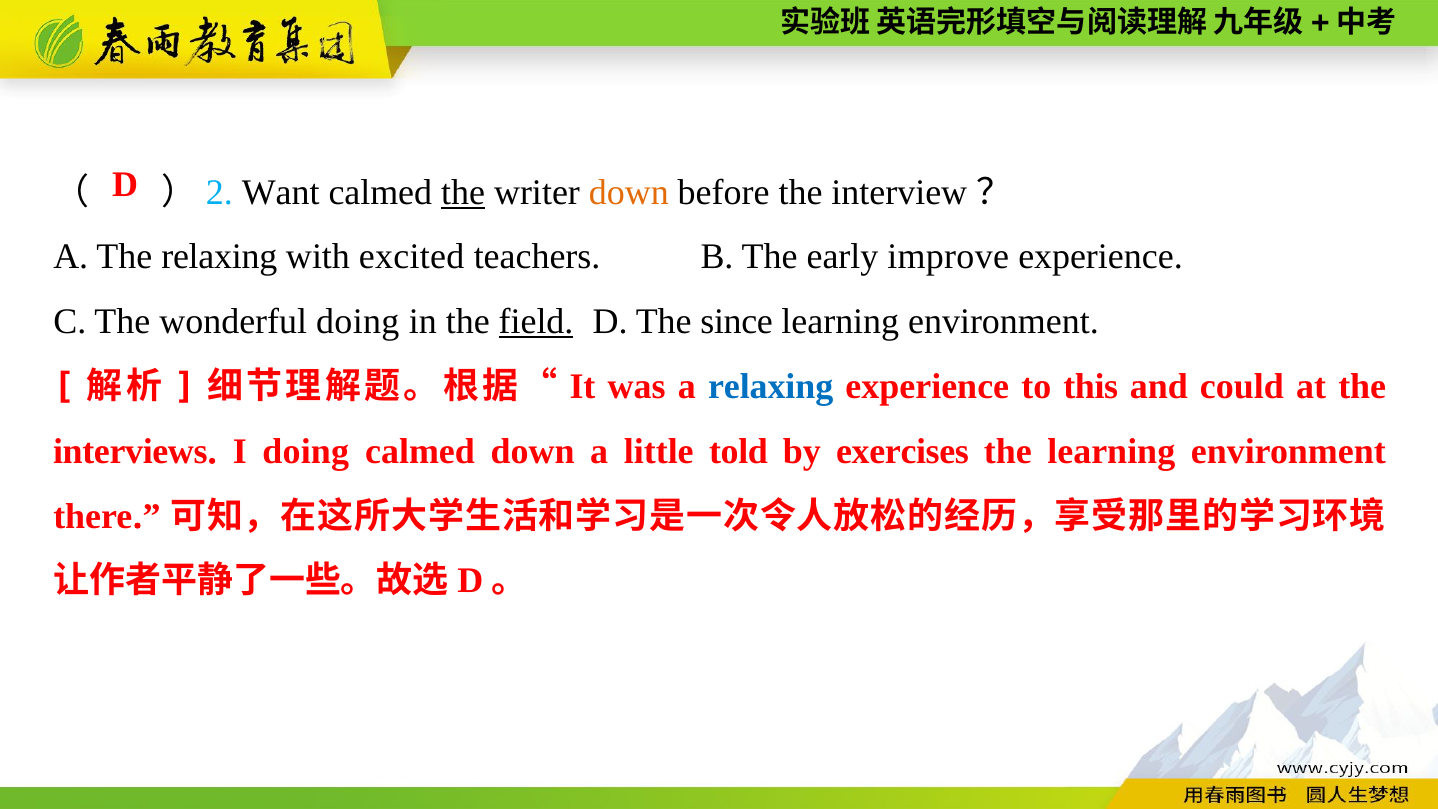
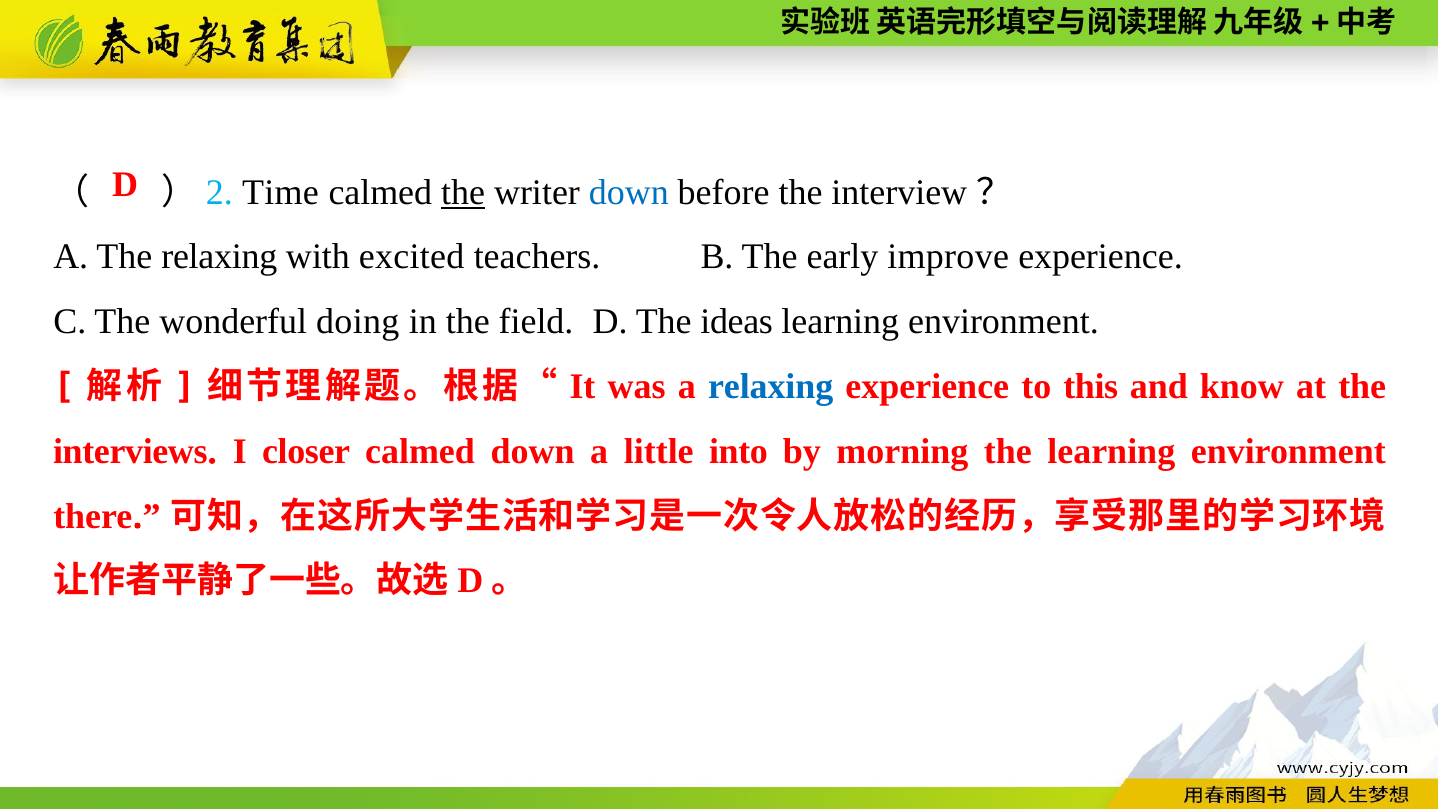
Want: Want -> Time
down at (629, 192) colour: orange -> blue
field underline: present -> none
since: since -> ideas
could: could -> know
I doing: doing -> closer
told: told -> into
exercises: exercises -> morning
